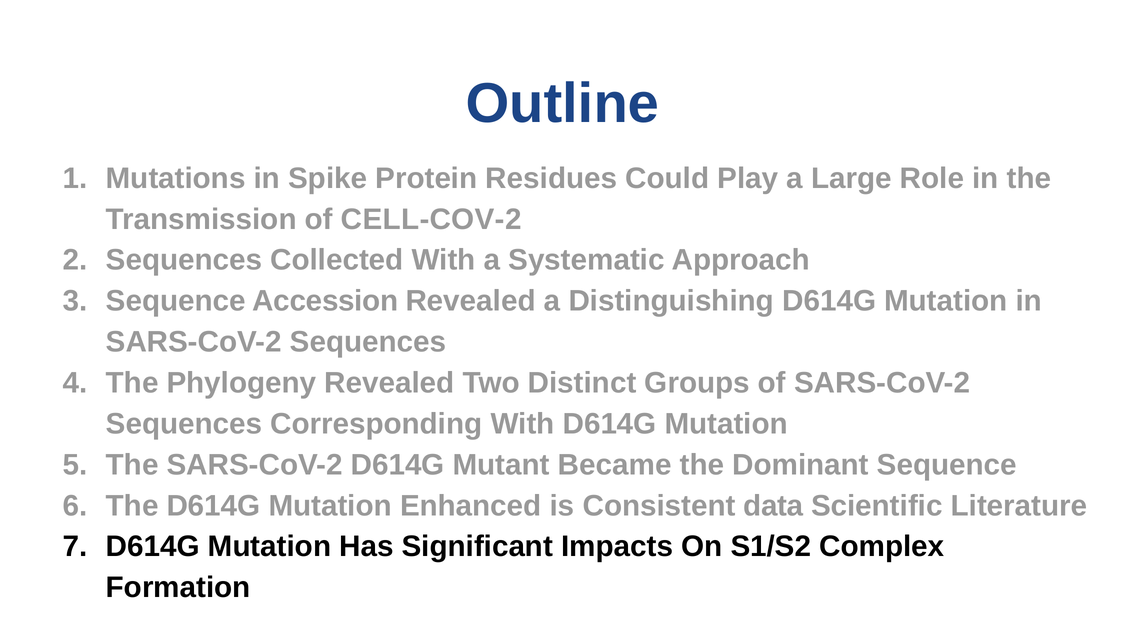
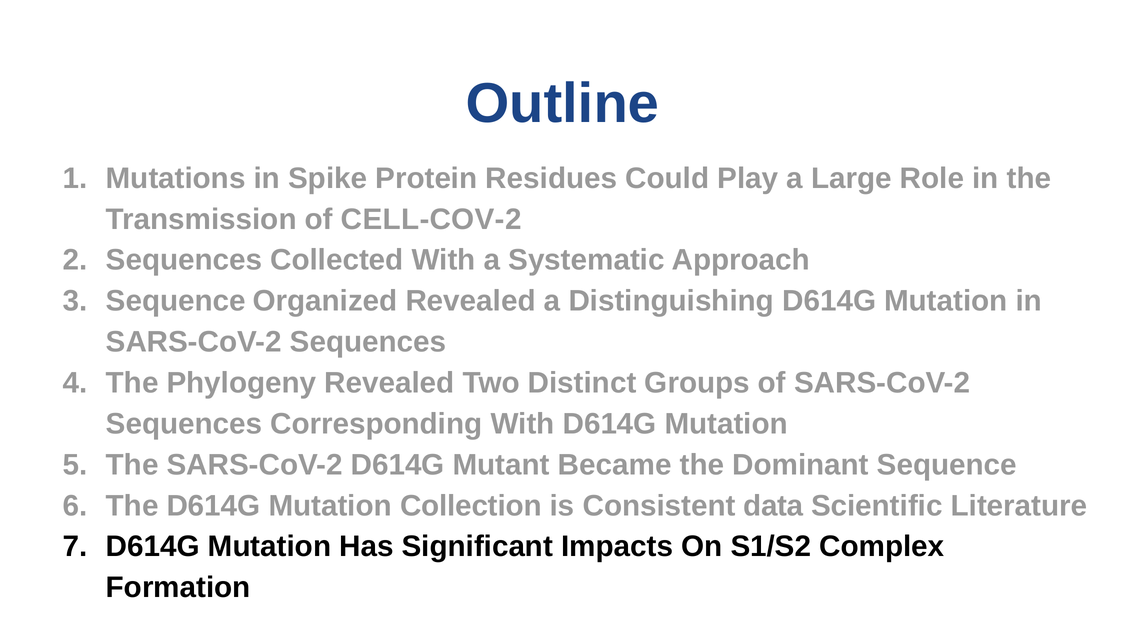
Accession: Accession -> Organized
Enhanced: Enhanced -> Collection
